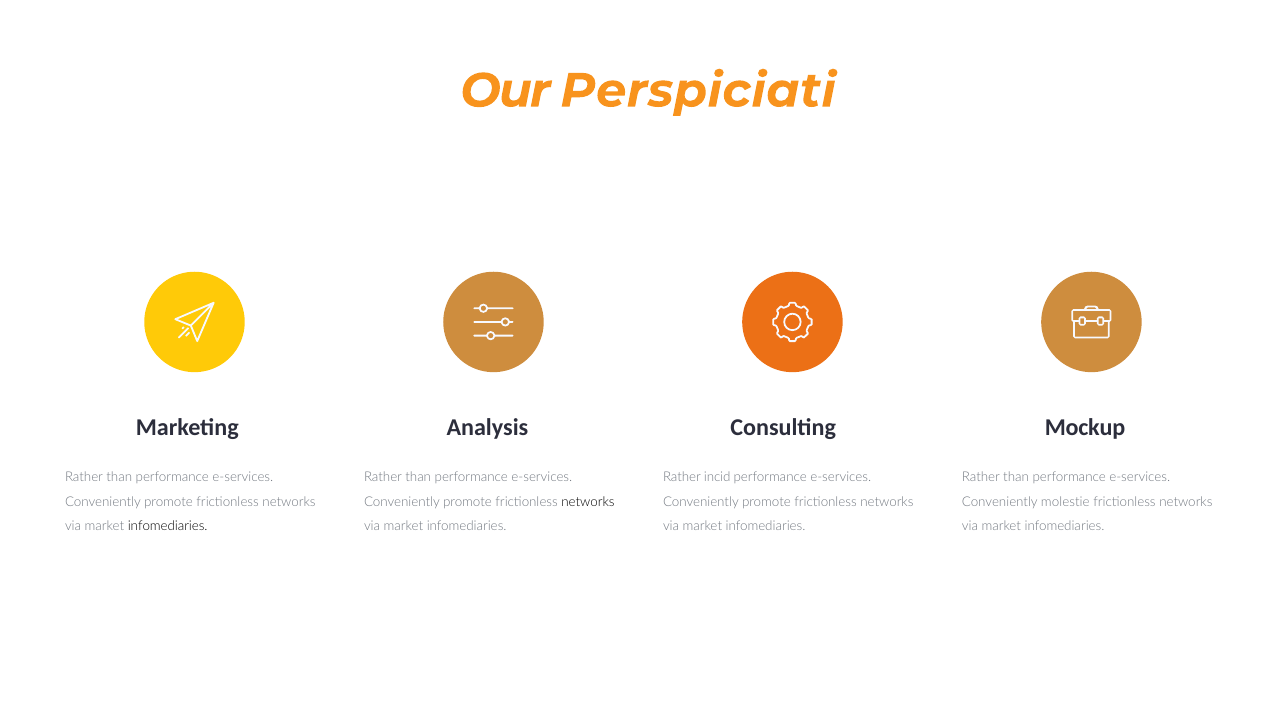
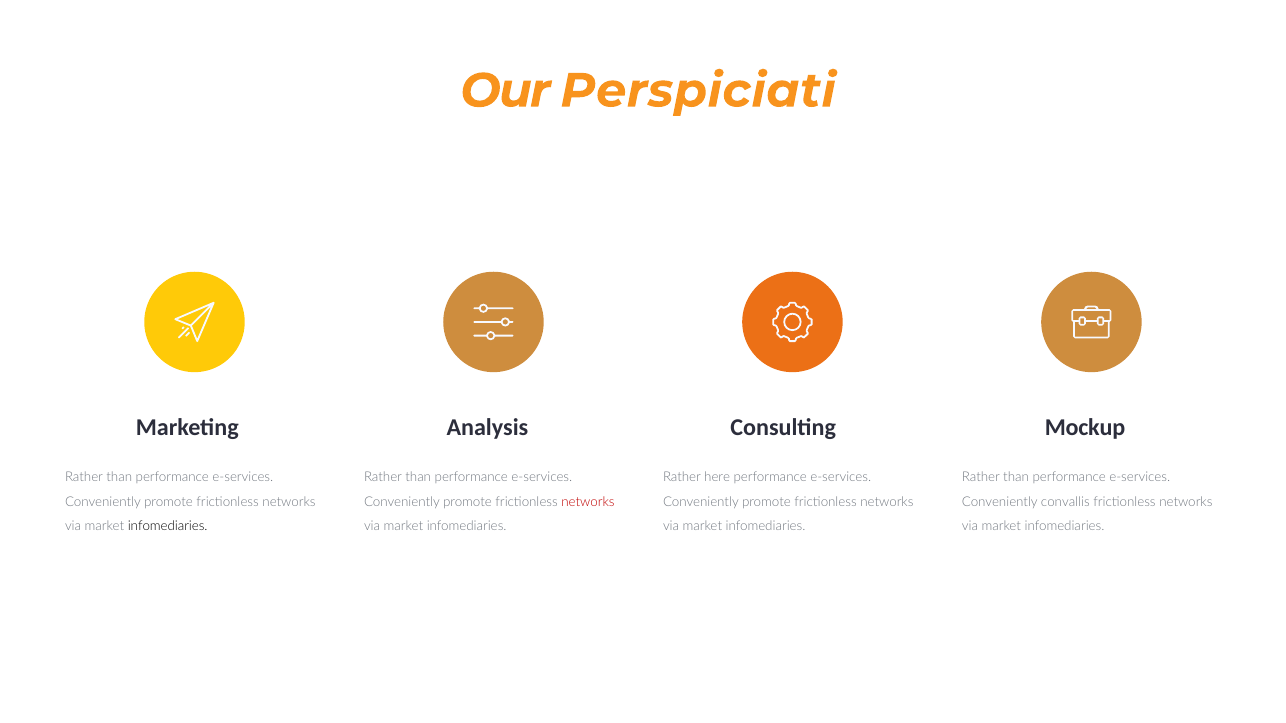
incid: incid -> here
networks at (588, 502) colour: black -> red
molestie: molestie -> convallis
